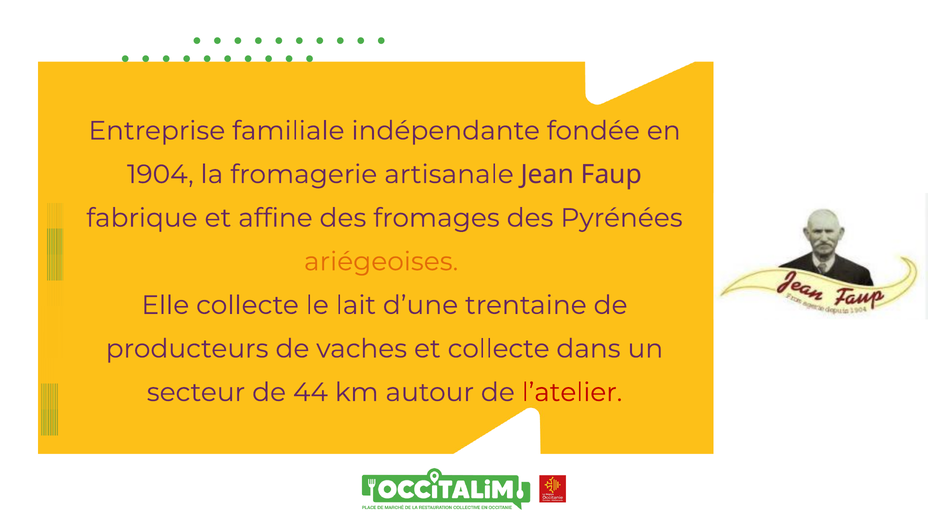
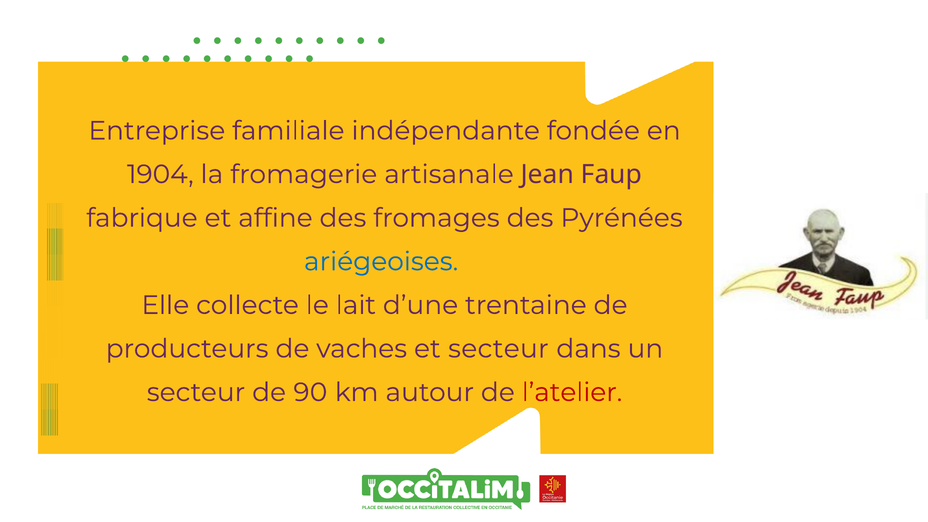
ariégeoises colour: orange -> blue
et collecte: collecte -> secteur
44: 44 -> 90
